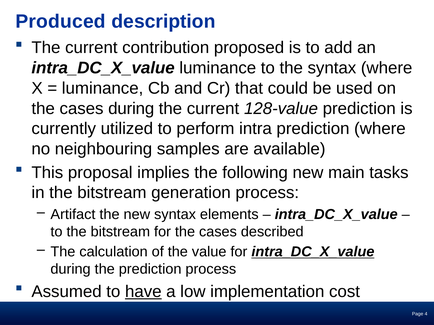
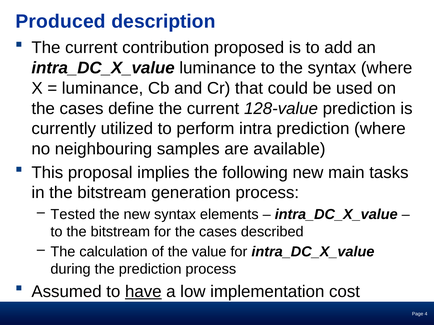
cases during: during -> define
Artifact: Artifact -> Tested
intra_DC_X_value at (313, 252) underline: present -> none
